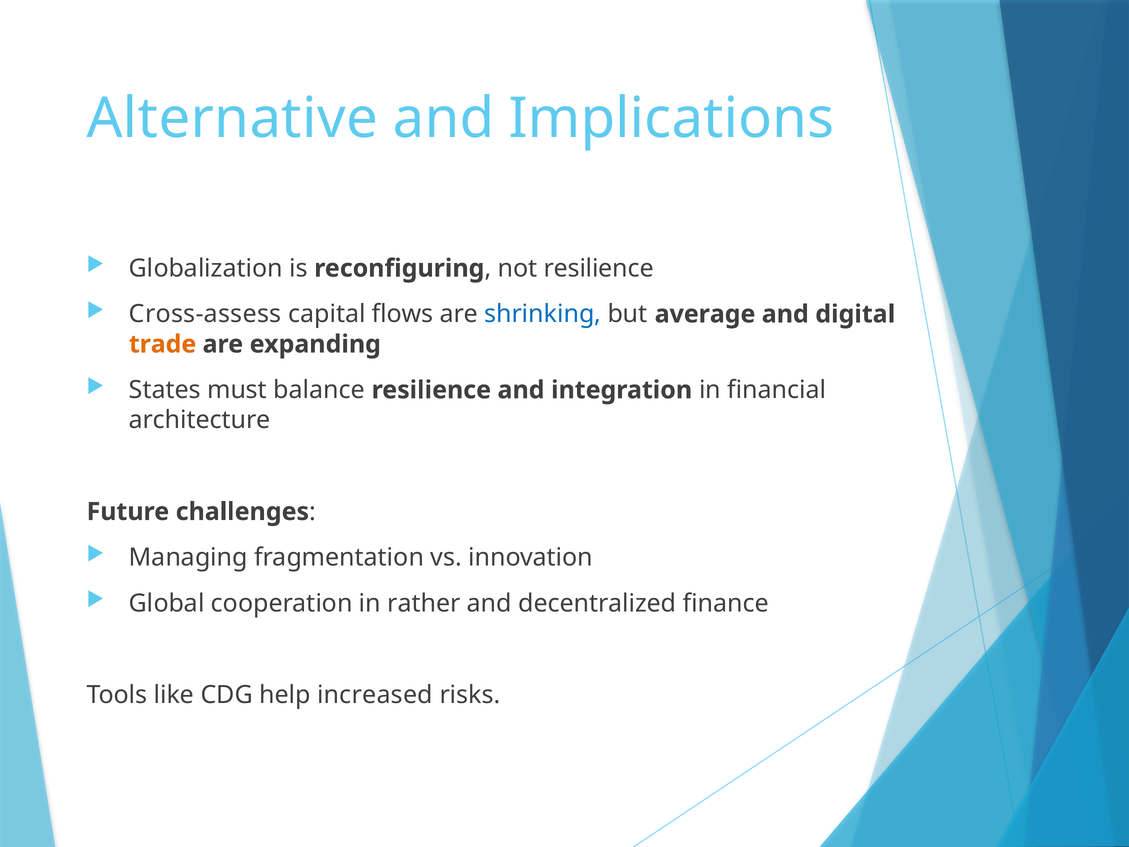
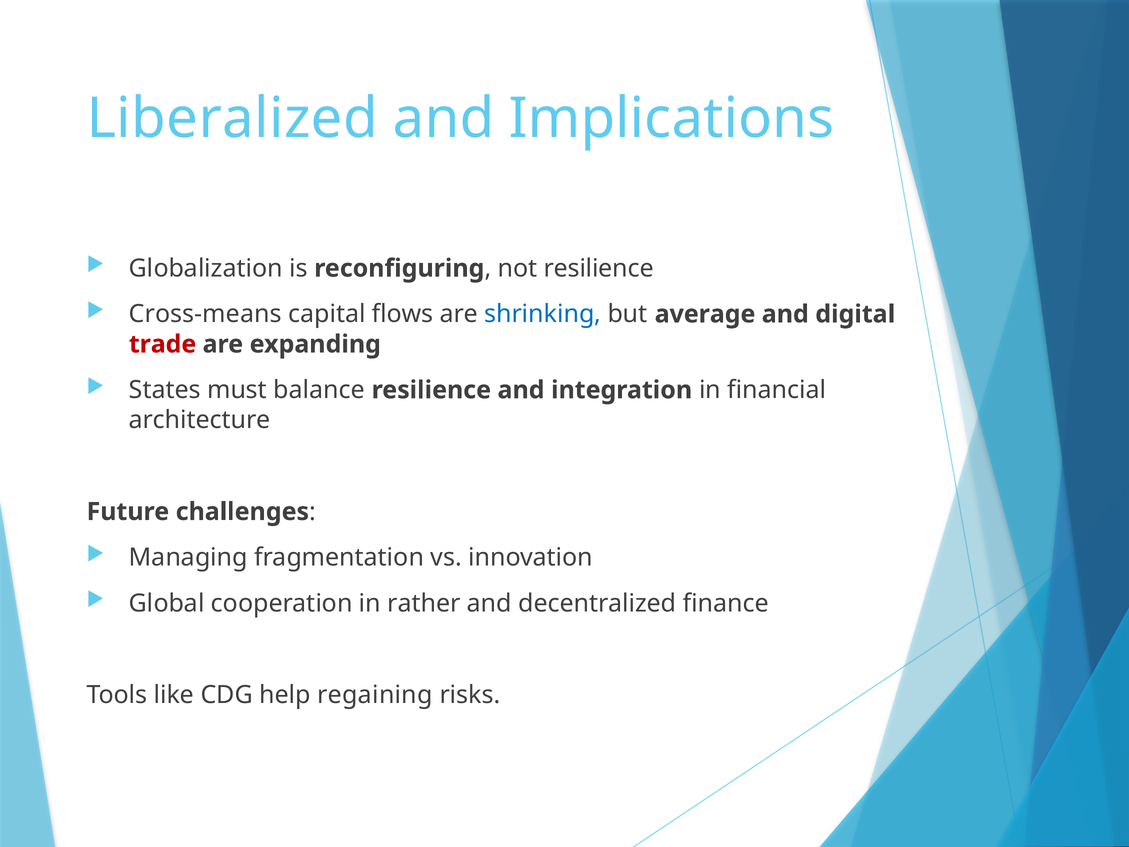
Alternative: Alternative -> Liberalized
Cross-assess: Cross-assess -> Cross-means
trade colour: orange -> red
increased: increased -> regaining
